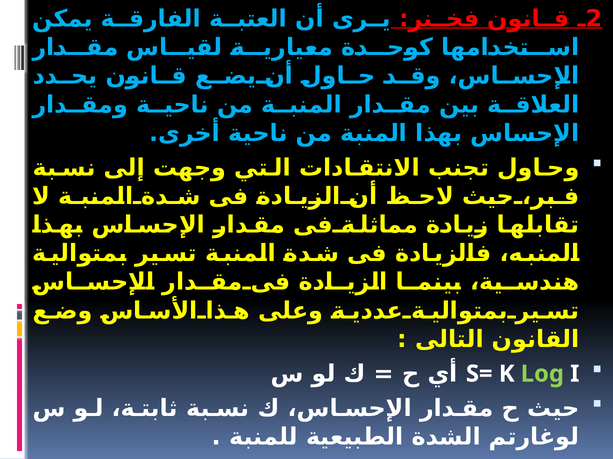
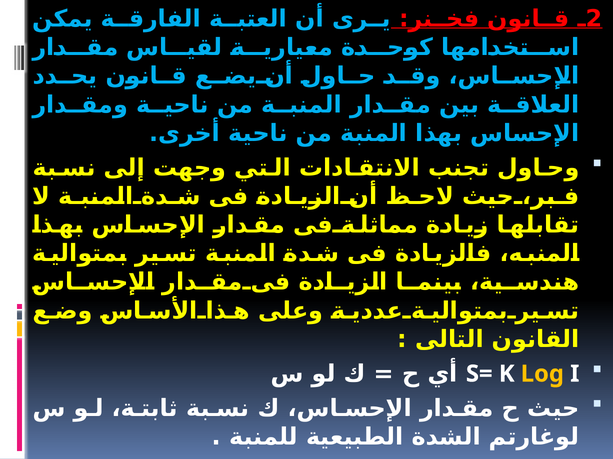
Log colour: light green -> yellow
